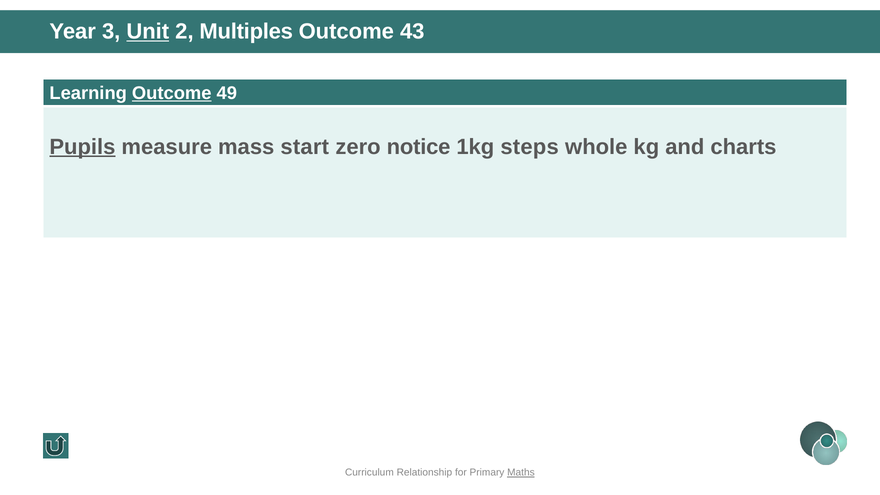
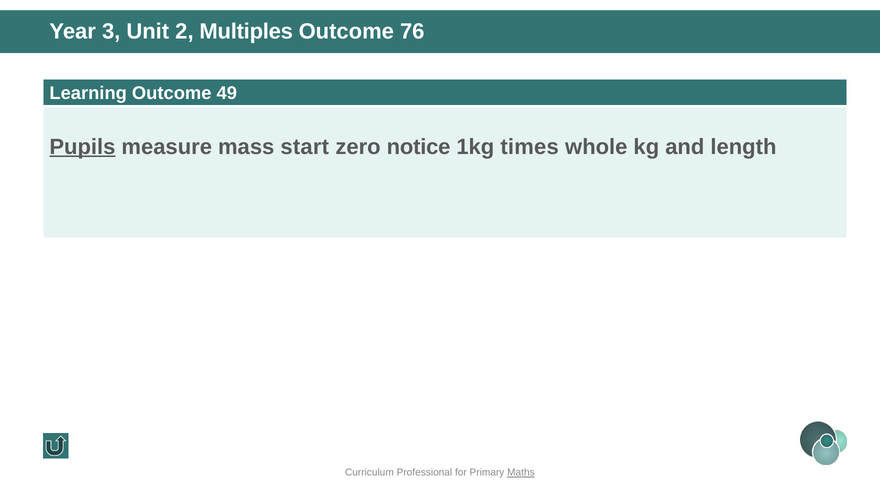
Unit underline: present -> none
43: 43 -> 76
Outcome at (172, 93) underline: present -> none
steps: steps -> times
charts: charts -> length
Relationship: Relationship -> Professional
